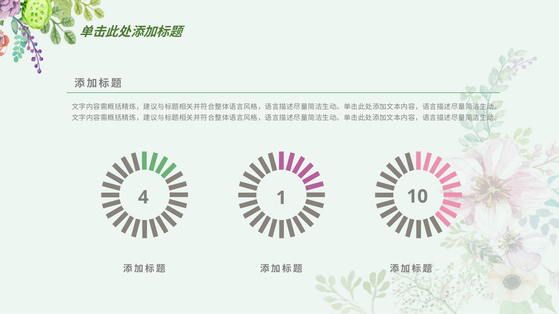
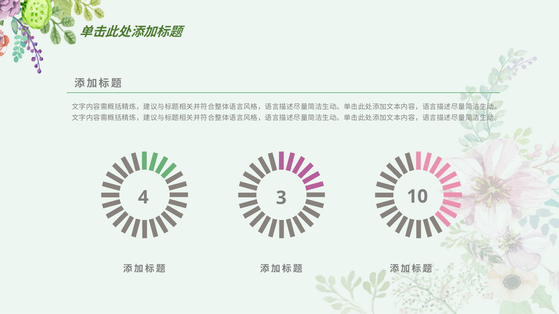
1: 1 -> 3
